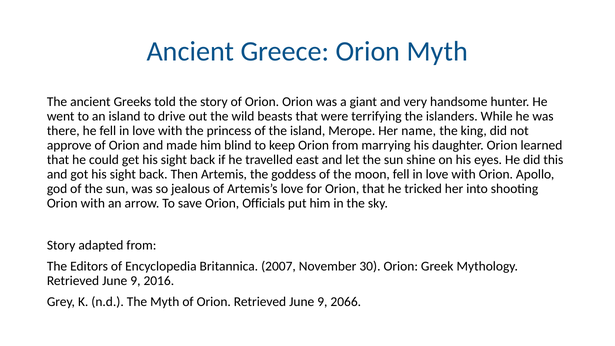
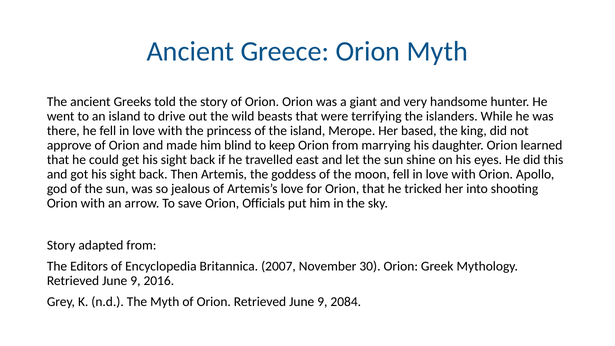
name: name -> based
2066: 2066 -> 2084
